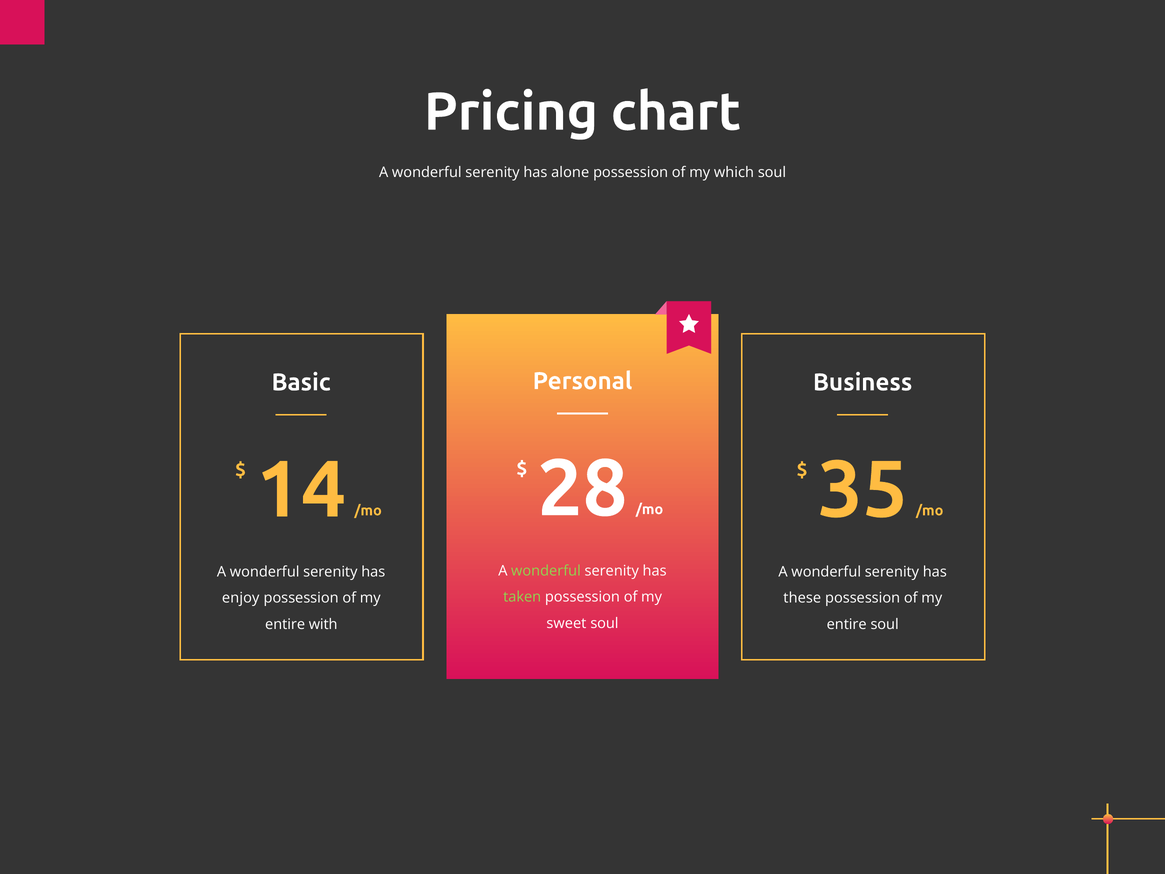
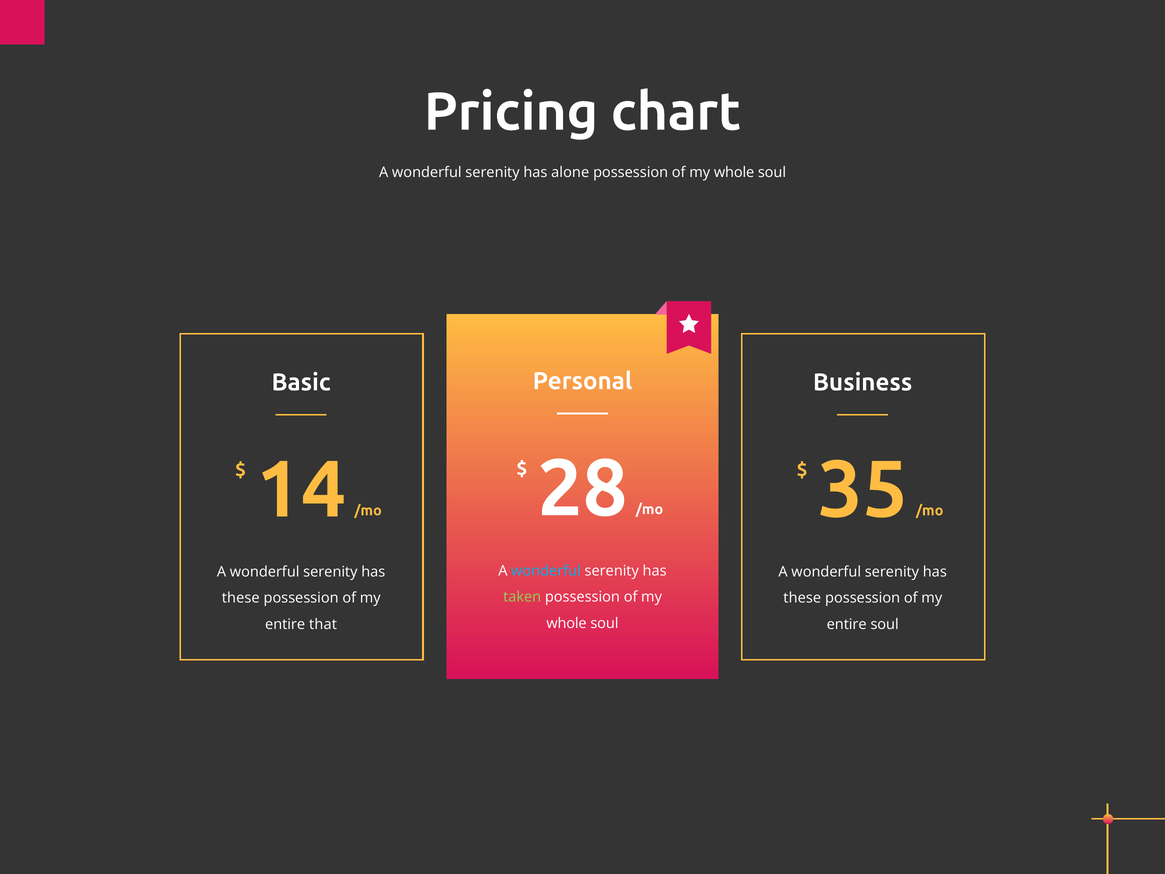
which at (734, 173): which -> whole
wonderful at (546, 571) colour: light green -> light blue
enjoy at (241, 598): enjoy -> these
sweet at (566, 623): sweet -> whole
with: with -> that
